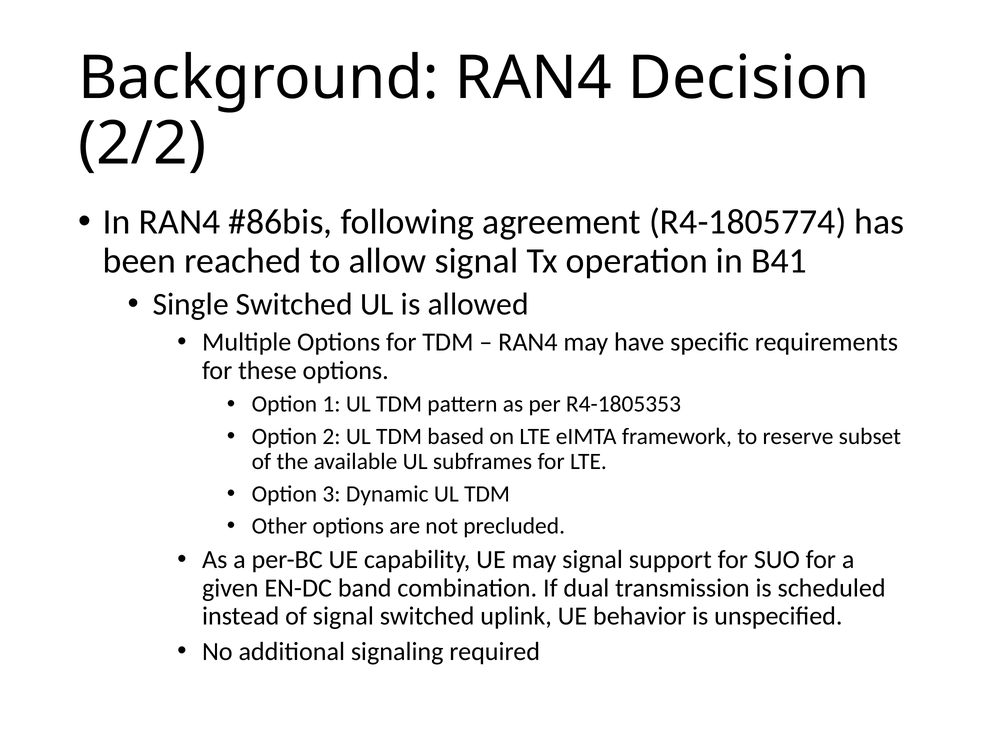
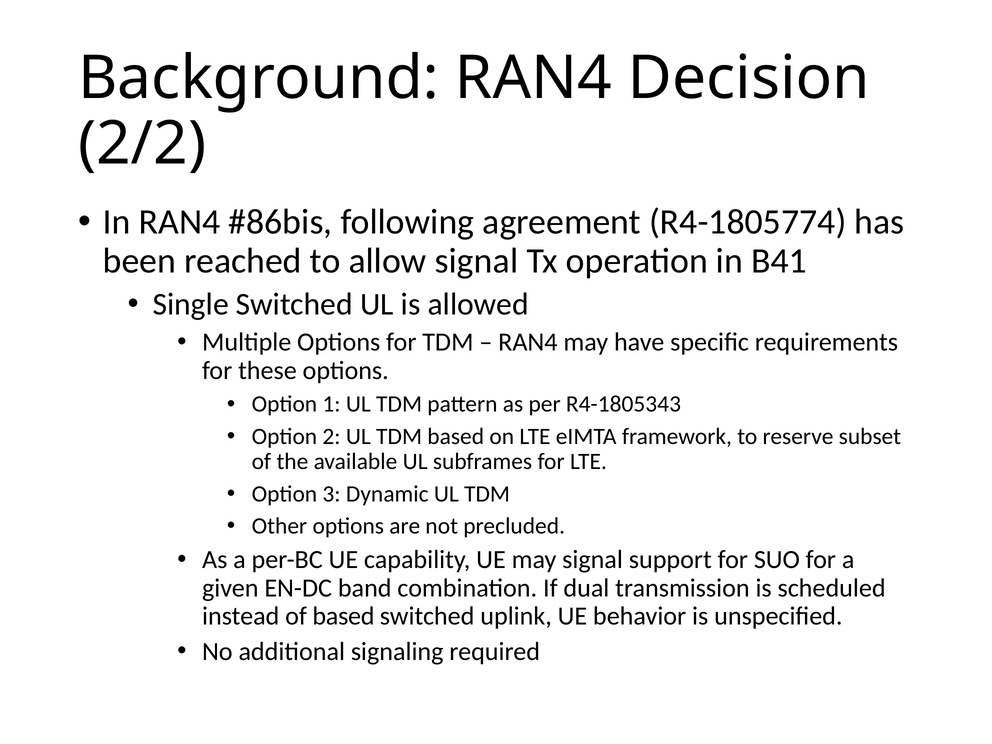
R4-1805353: R4-1805353 -> R4-1805343
of signal: signal -> based
